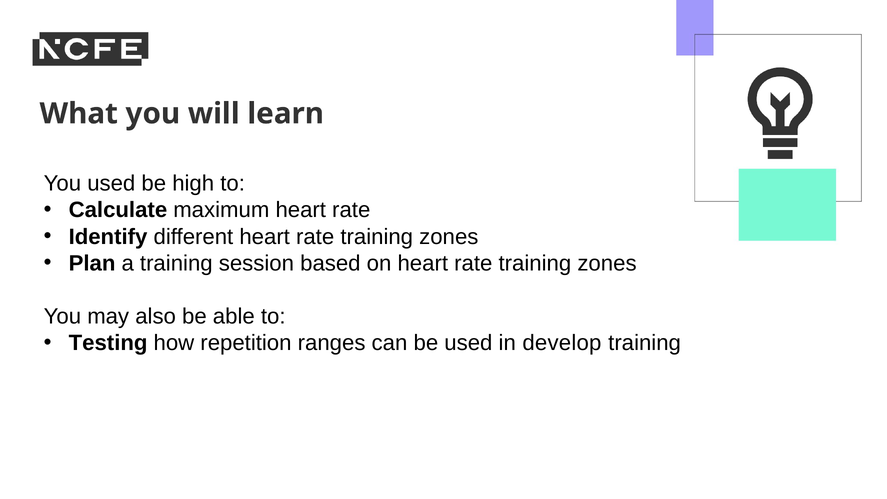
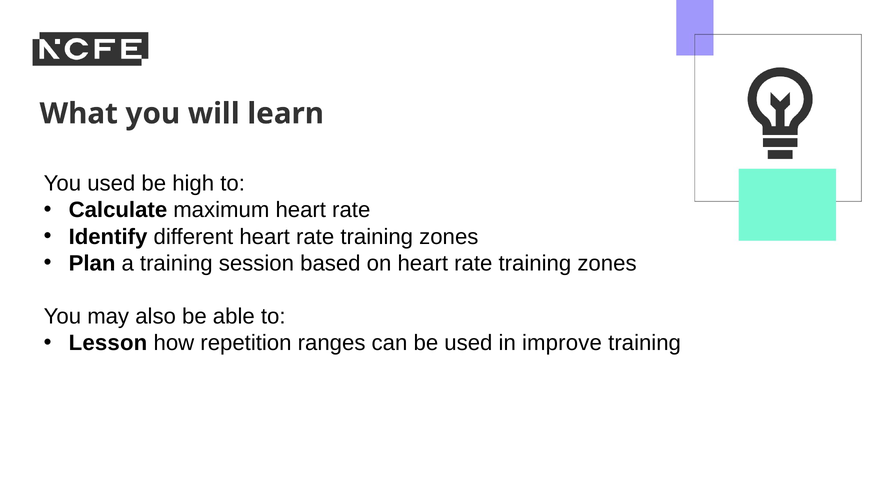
Testing: Testing -> Lesson
develop: develop -> improve
